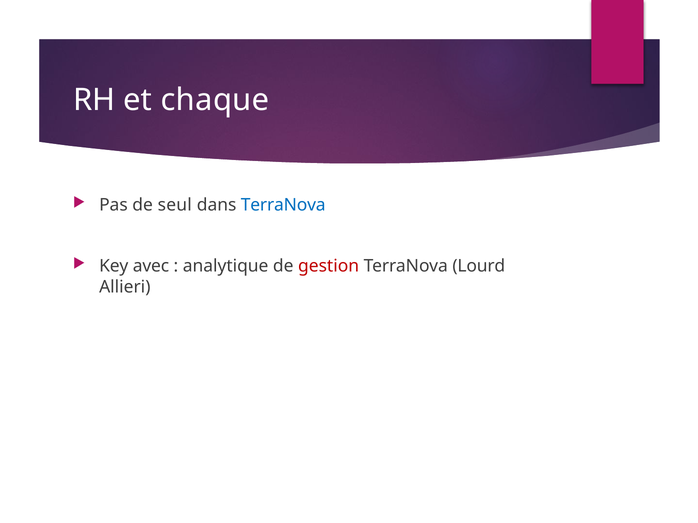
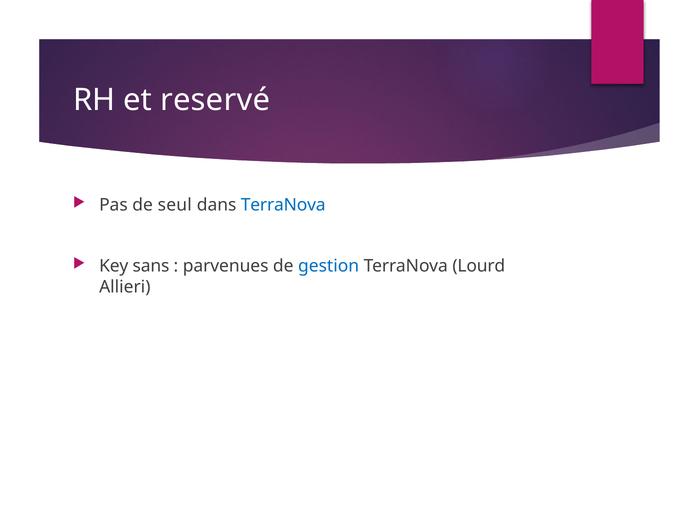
chaque: chaque -> reservé
avec: avec -> sans
analytique: analytique -> parvenues
gestion colour: red -> blue
